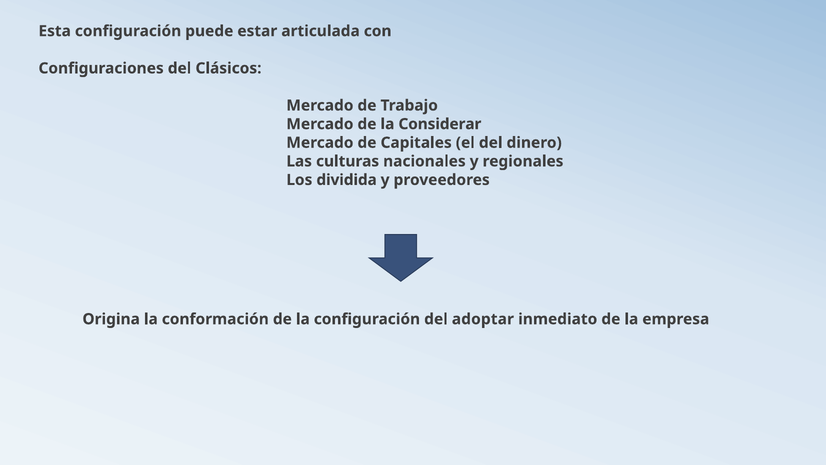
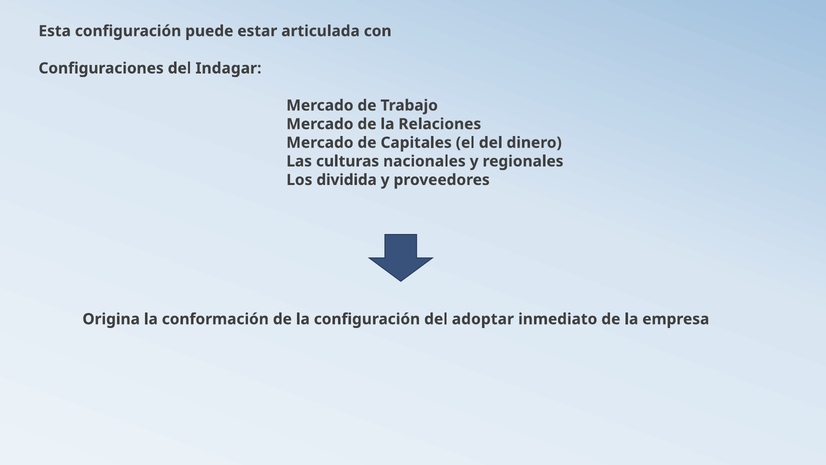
Clásicos: Clásicos -> Indagar
Considerar: Considerar -> Relaciones
